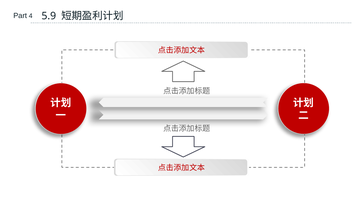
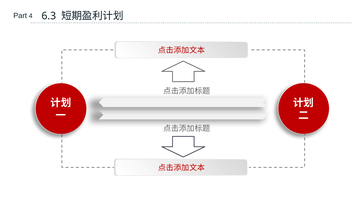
5.9: 5.9 -> 6.3
